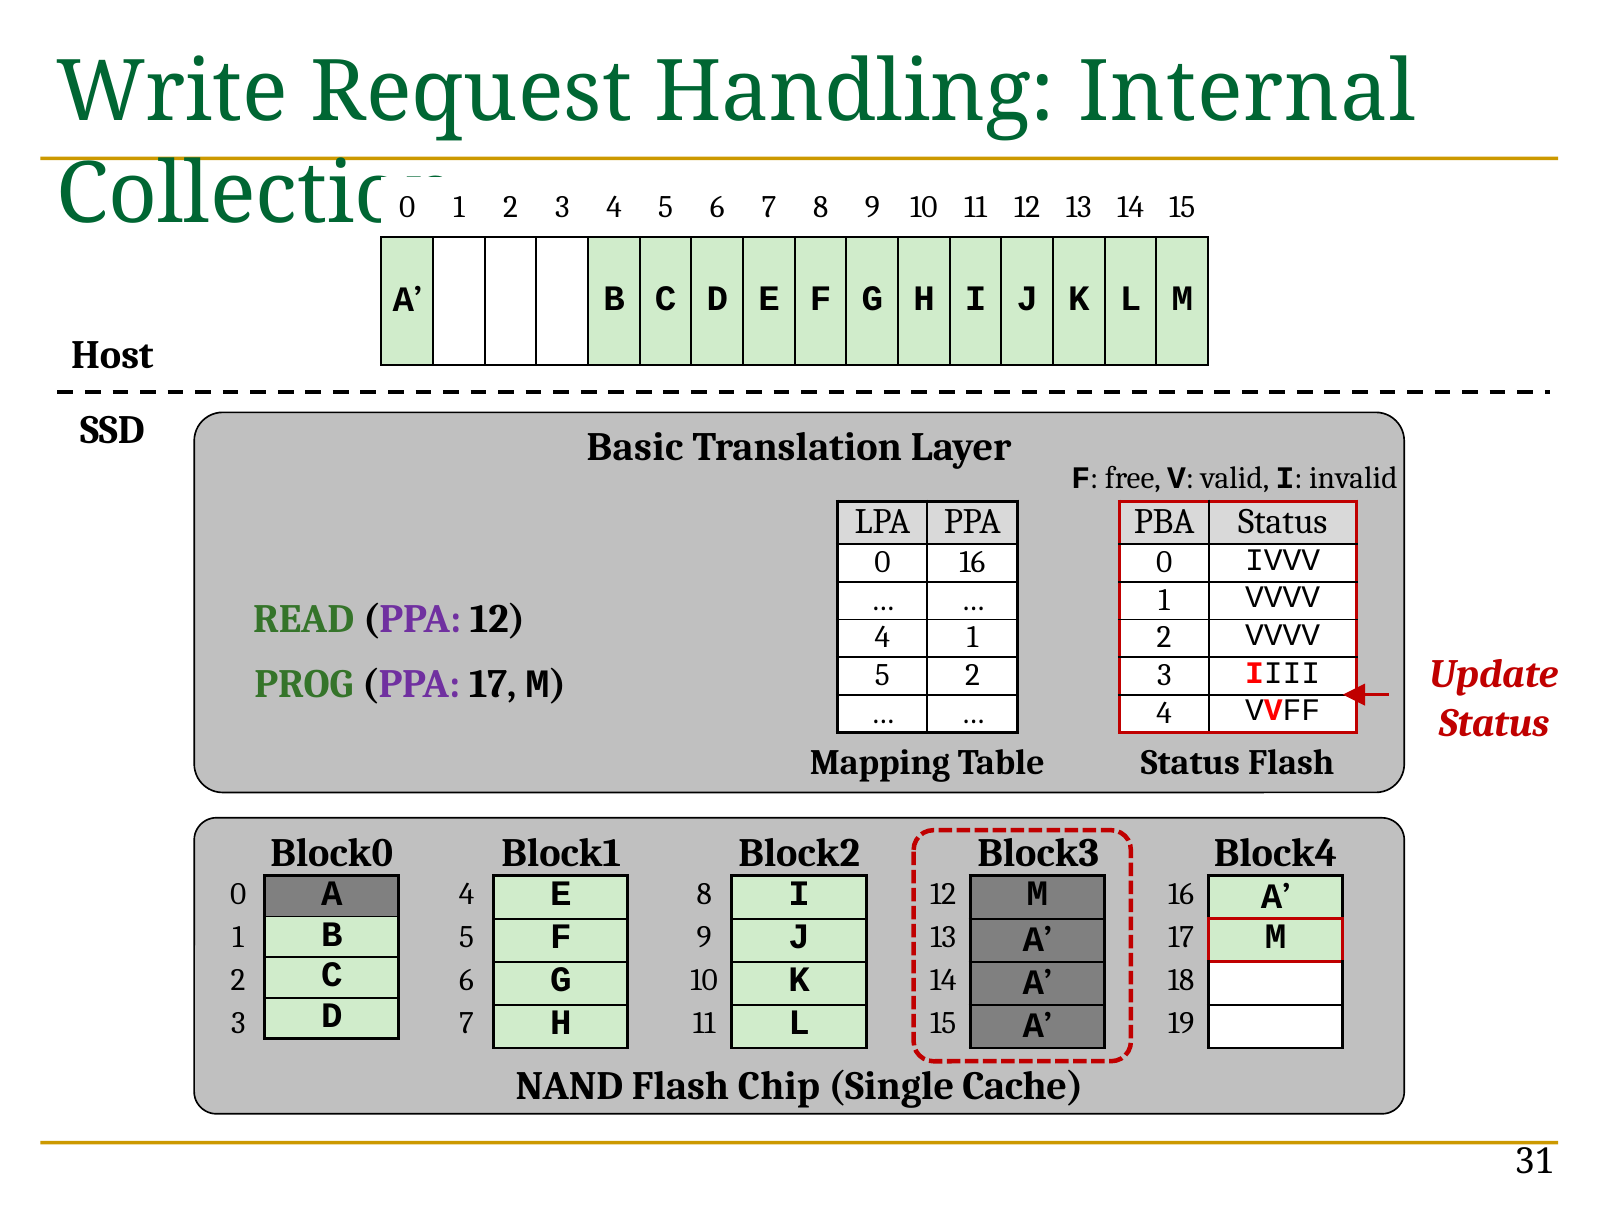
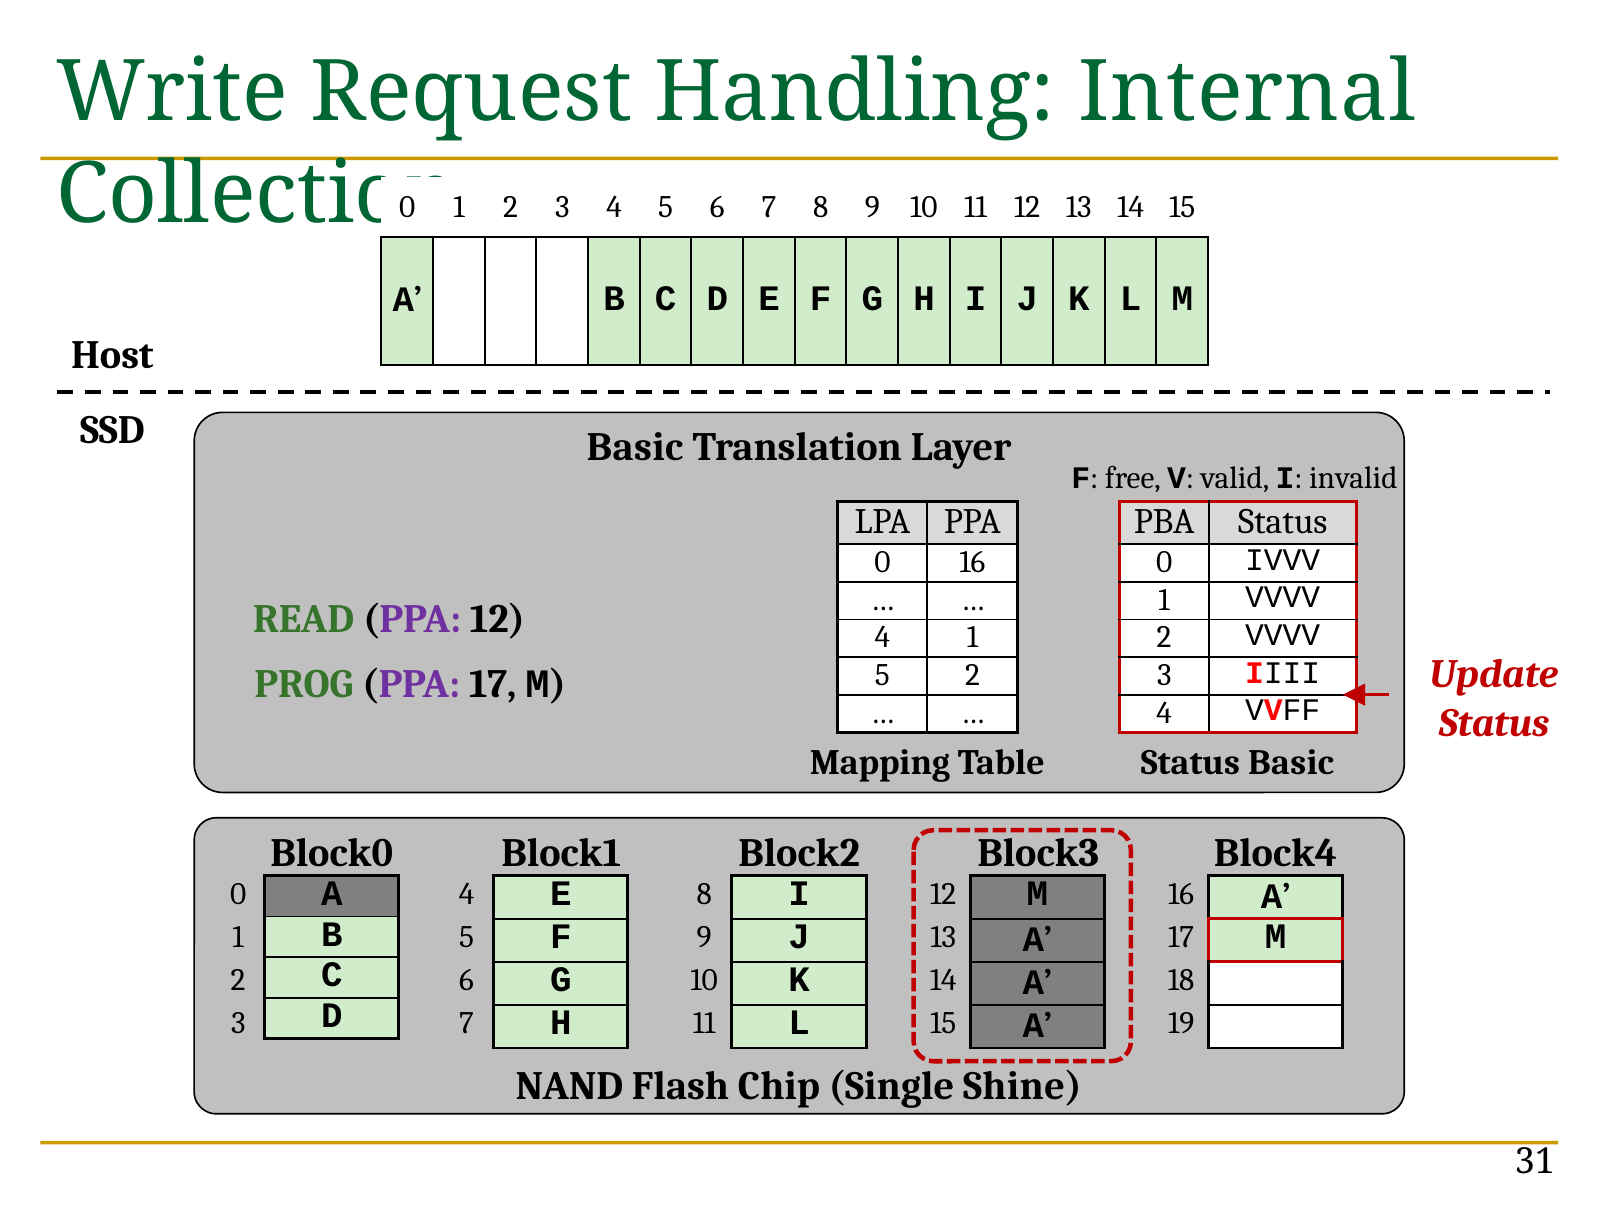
Status Flash: Flash -> Basic
Cache: Cache -> Shine
